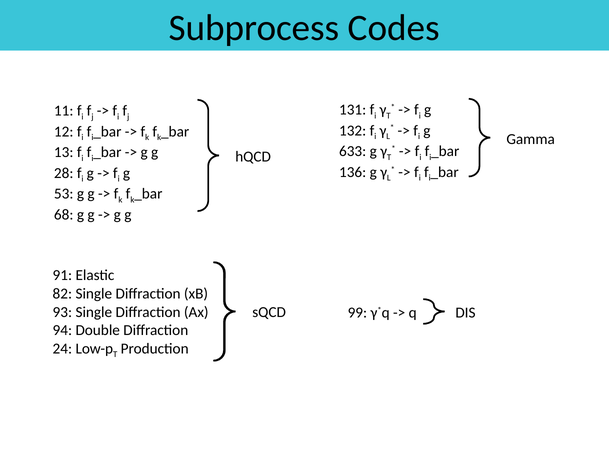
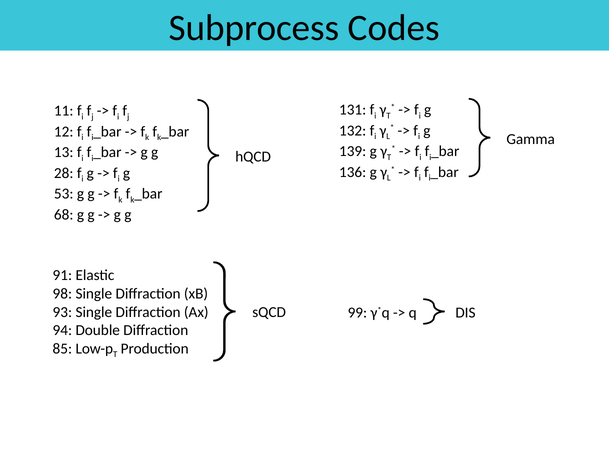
633: 633 -> 139
82: 82 -> 98
24: 24 -> 85
